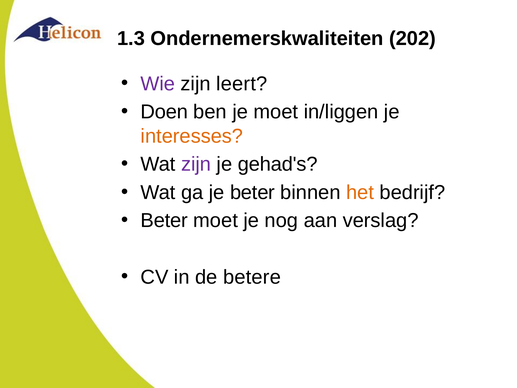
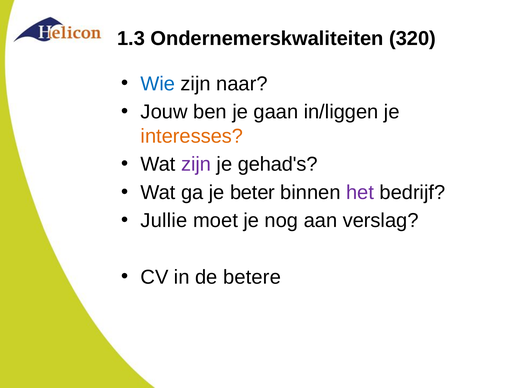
202: 202 -> 320
Wie colour: purple -> blue
leert: leert -> naar
Doen: Doen -> Jouw
je moet: moet -> gaan
het colour: orange -> purple
Beter at (164, 221): Beter -> Jullie
